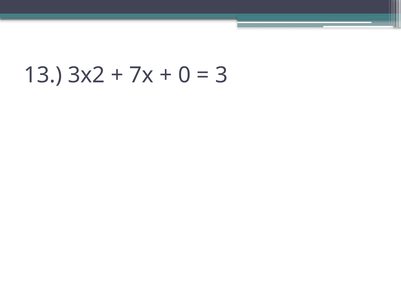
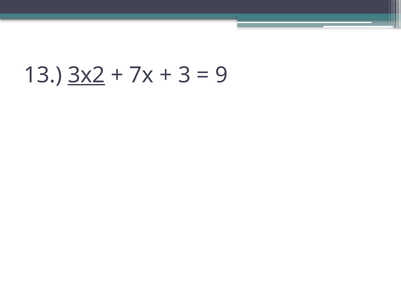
3x2 underline: none -> present
0: 0 -> 3
3: 3 -> 9
